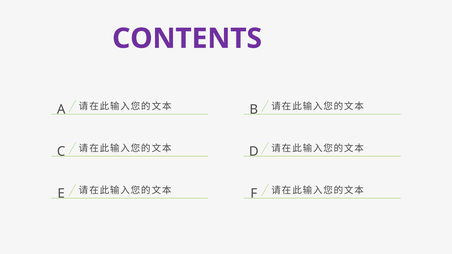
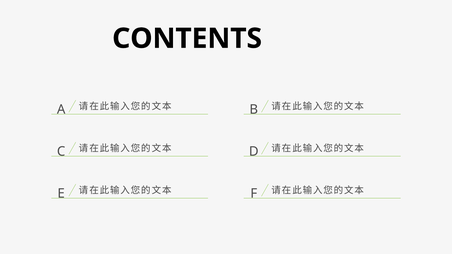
CONTENTS colour: purple -> black
